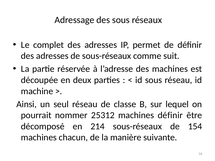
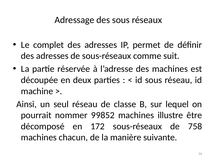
25312: 25312 -> 99852
machines définir: définir -> illustre
214: 214 -> 172
154: 154 -> 758
